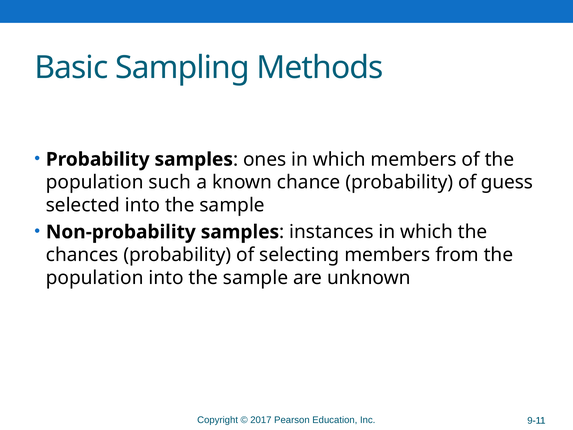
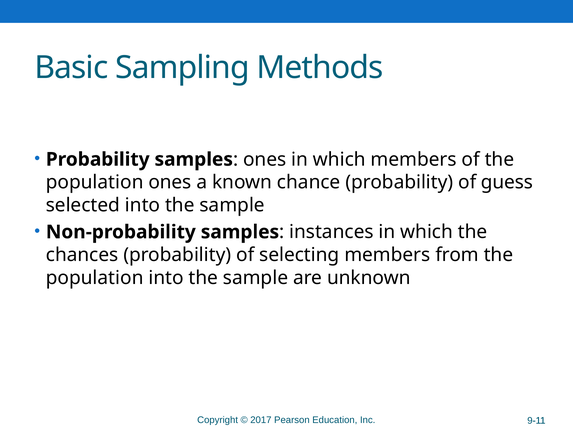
population such: such -> ones
